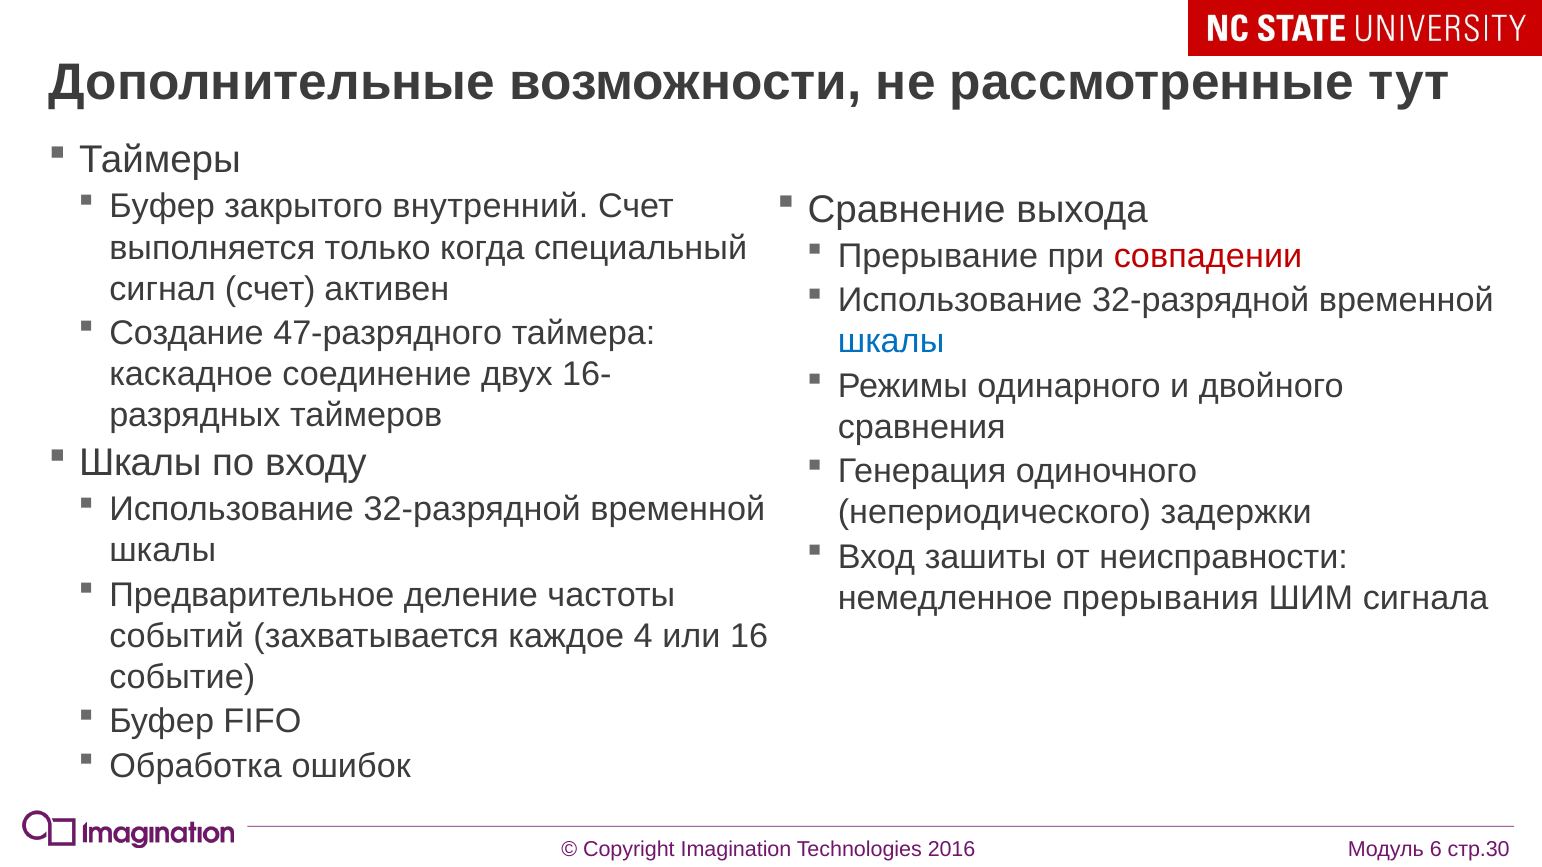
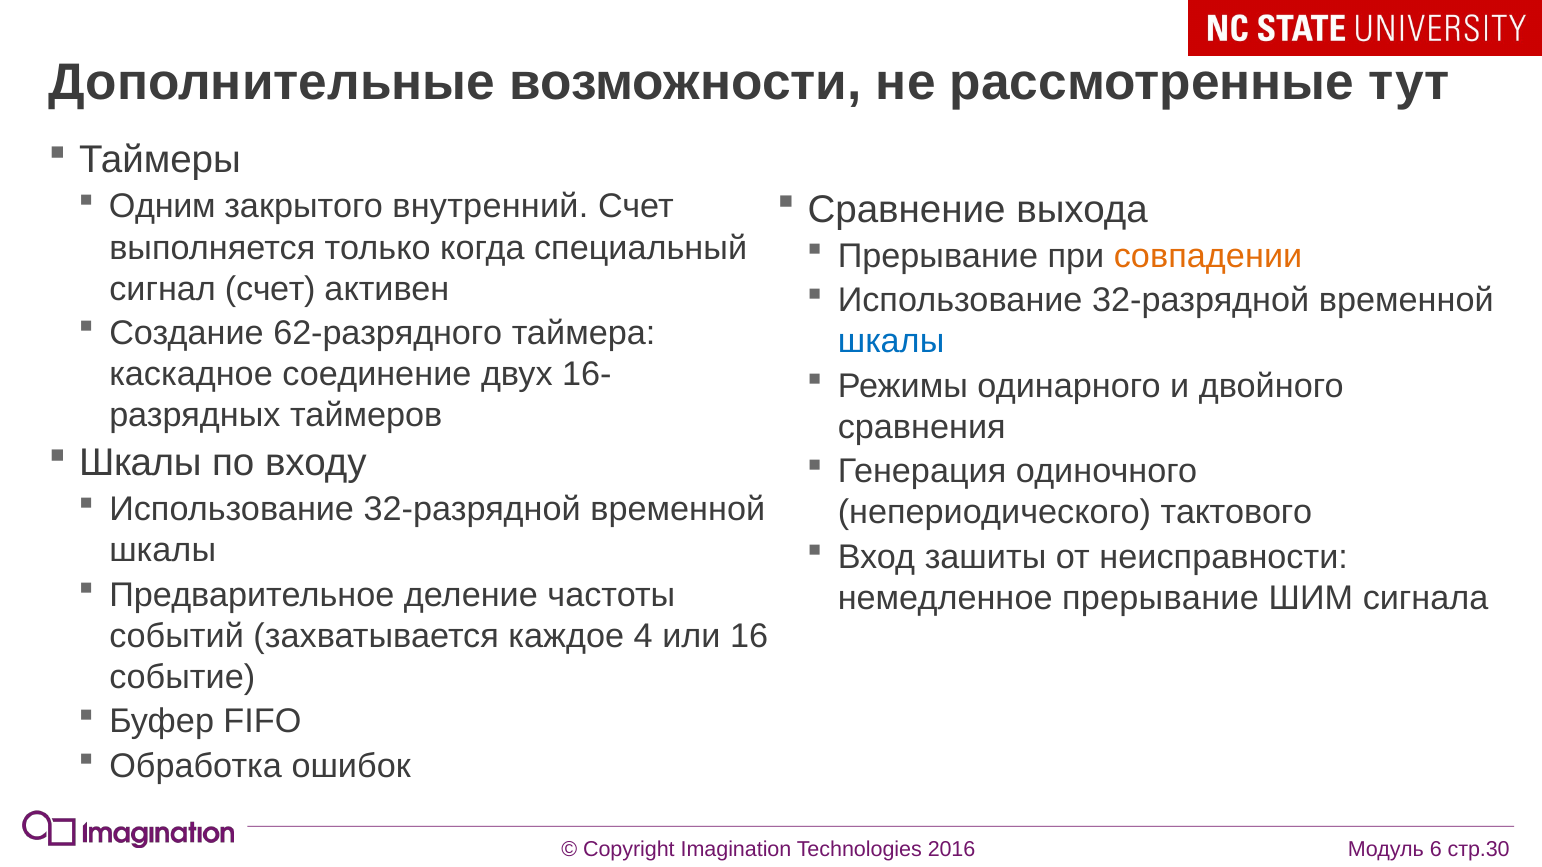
Буфер at (162, 207): Буфер -> Одним
совпадении colour: red -> orange
47-разрядного: 47-разрядного -> 62-разрядного
задержки: задержки -> тактового
немедленное прерывания: прерывания -> прерывание
